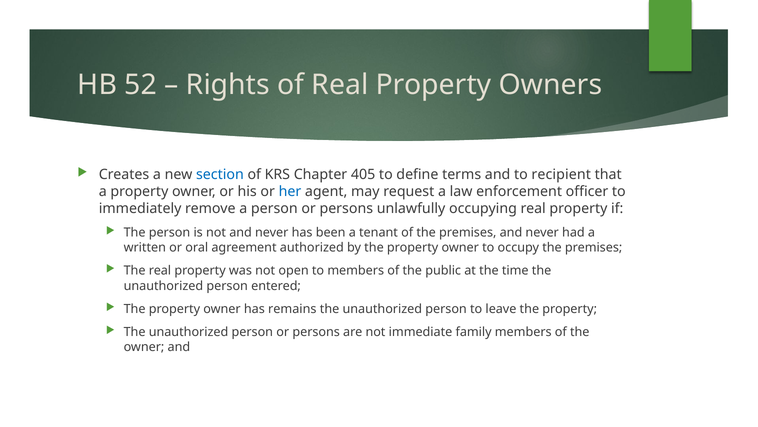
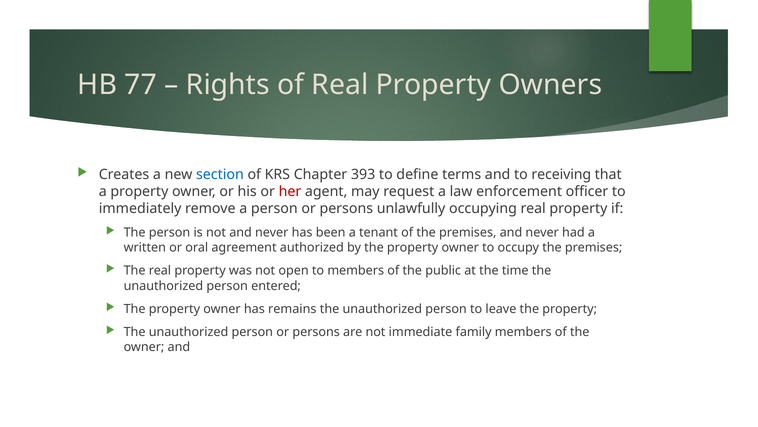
52: 52 -> 77
405: 405 -> 393
recipient: recipient -> receiving
her colour: blue -> red
